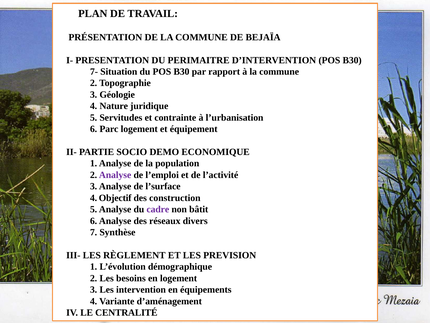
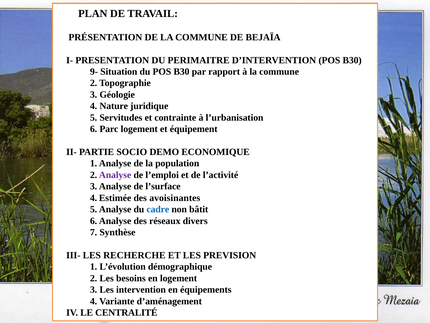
7-: 7- -> 9-
Objectif: Objectif -> Estimée
construction: construction -> avoisinantes
cadre colour: purple -> blue
RÈGLEMENT: RÈGLEMENT -> RECHERCHE
